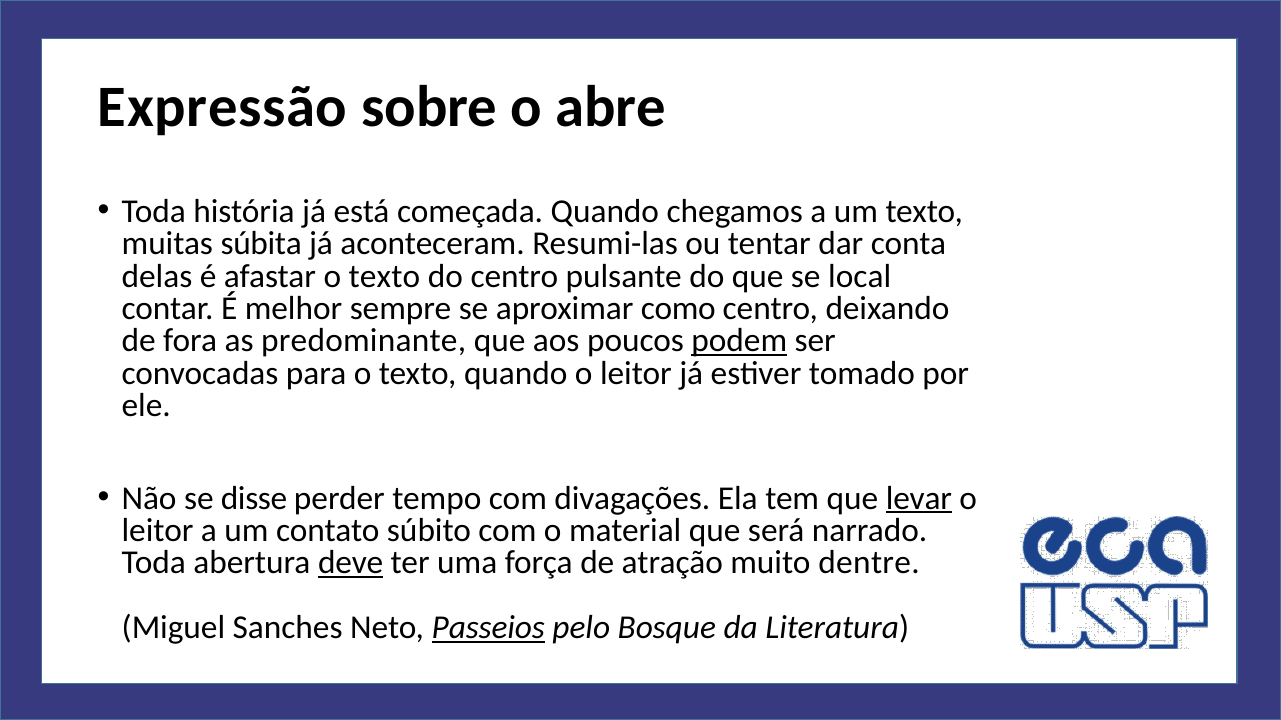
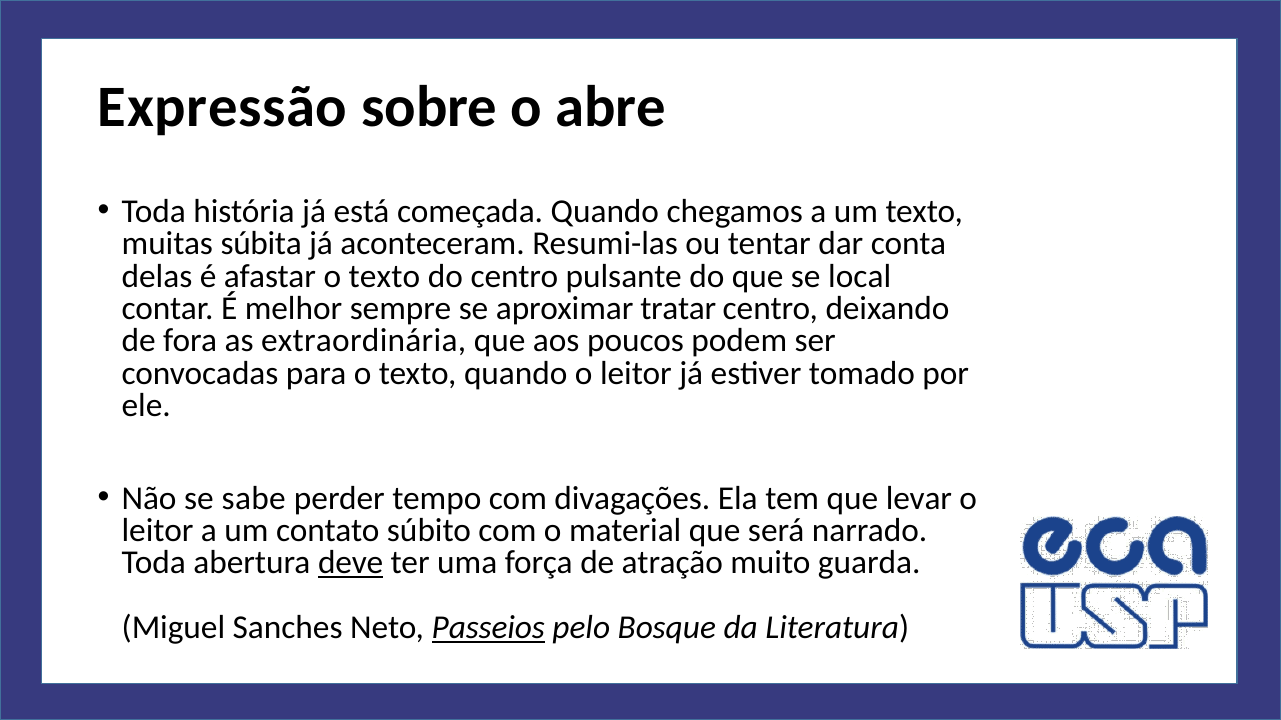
como: como -> tratar
predominante: predominante -> extraordinária
podem underline: present -> none
disse: disse -> sabe
levar underline: present -> none
dentre: dentre -> guarda
